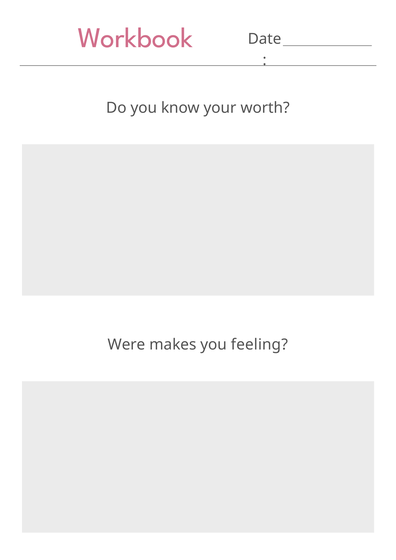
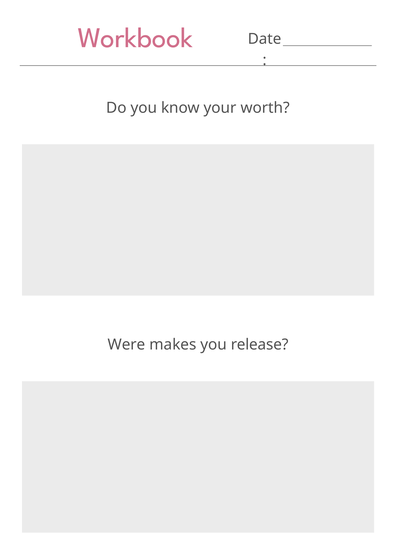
feeling: feeling -> release
